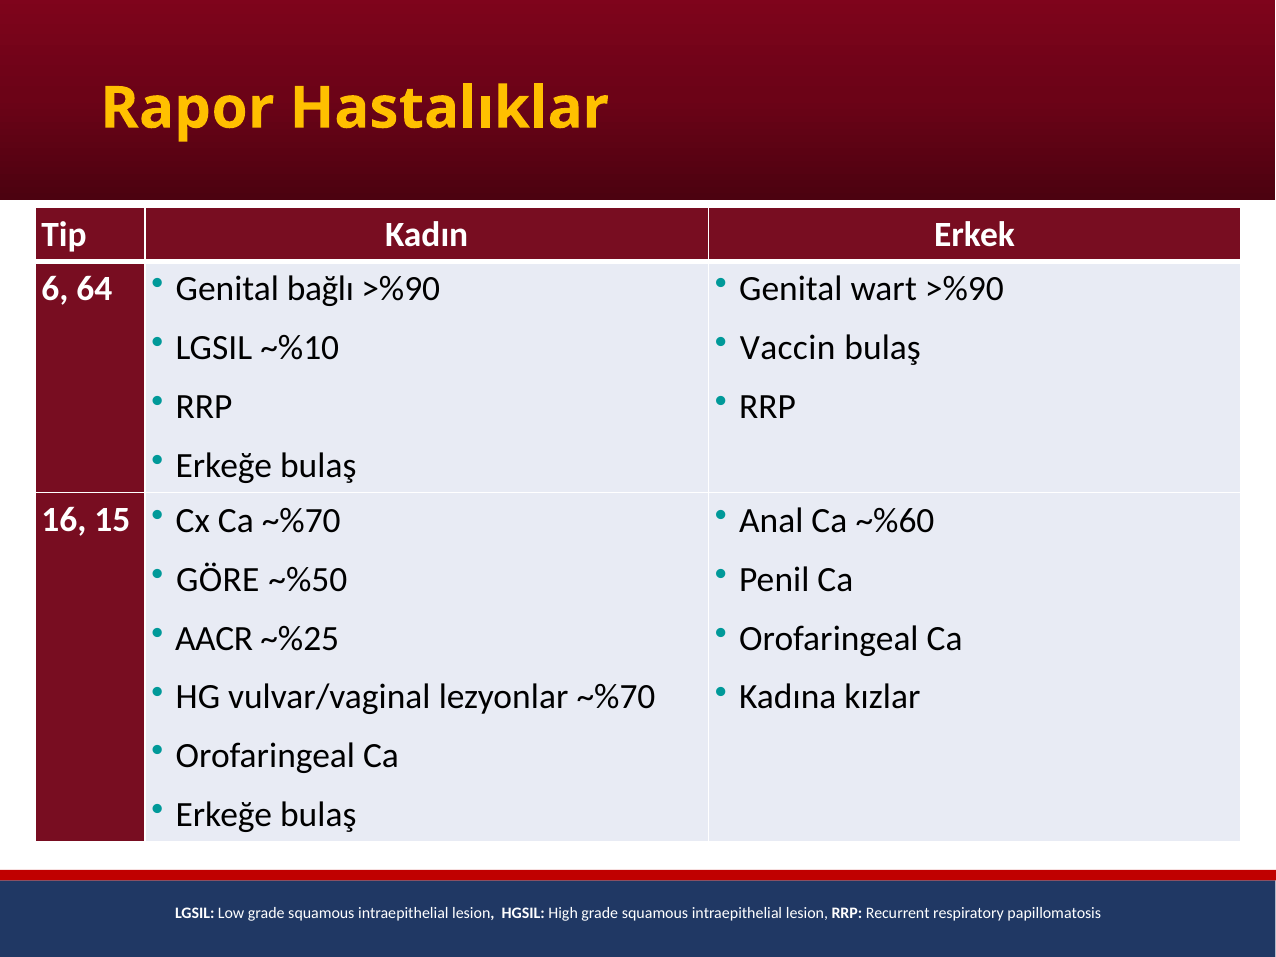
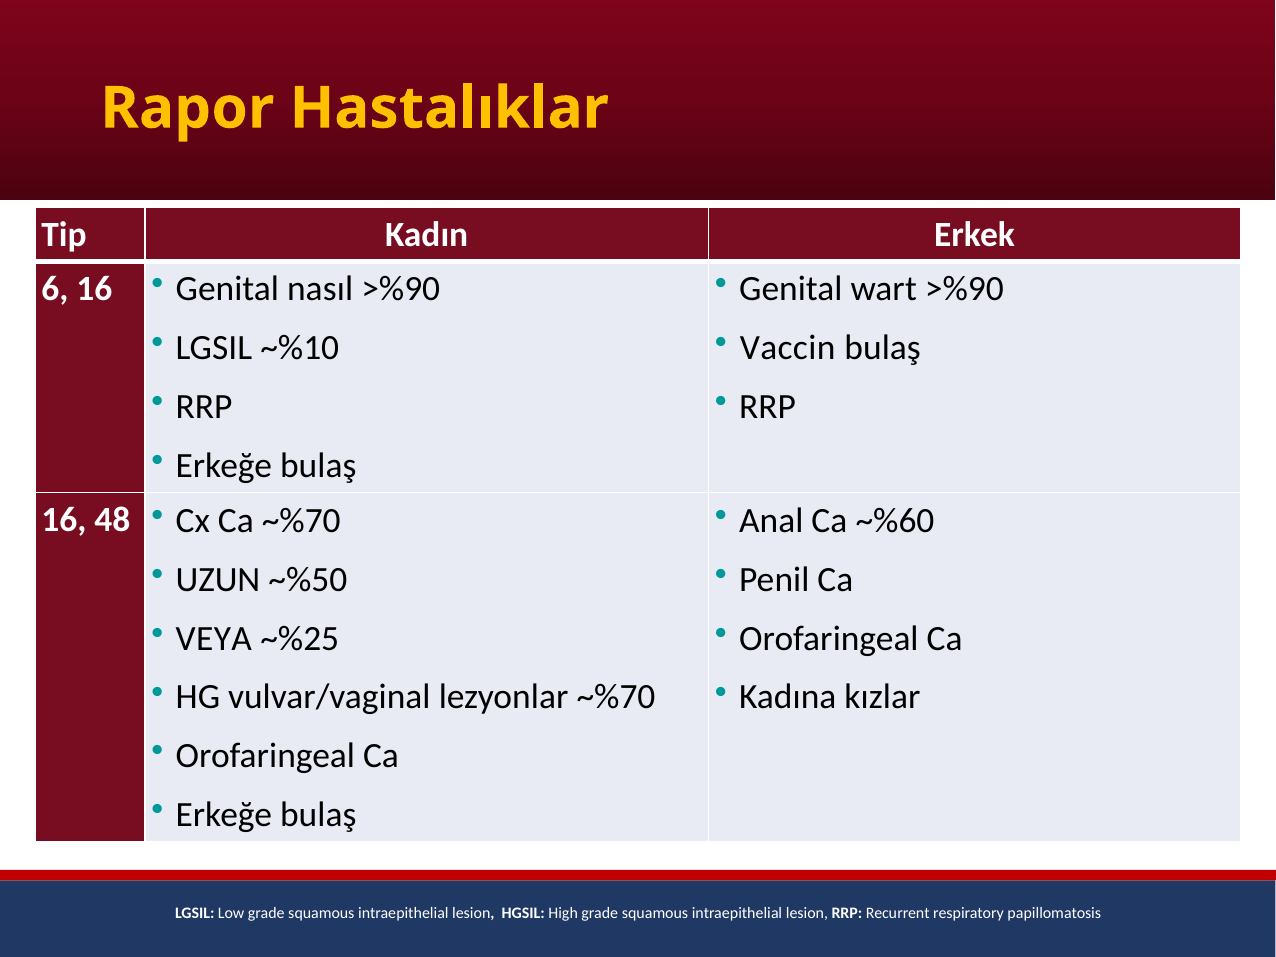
6 64: 64 -> 16
bağlı: bağlı -> nasıl
15: 15 -> 48
GÖRE: GÖRE -> UZUN
AACR: AACR -> VEYA
